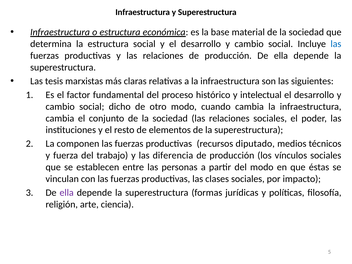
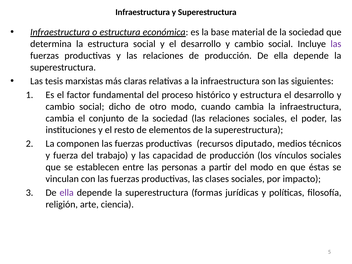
las at (336, 44) colour: blue -> purple
y intelectual: intelectual -> estructura
diferencia: diferencia -> capacidad
